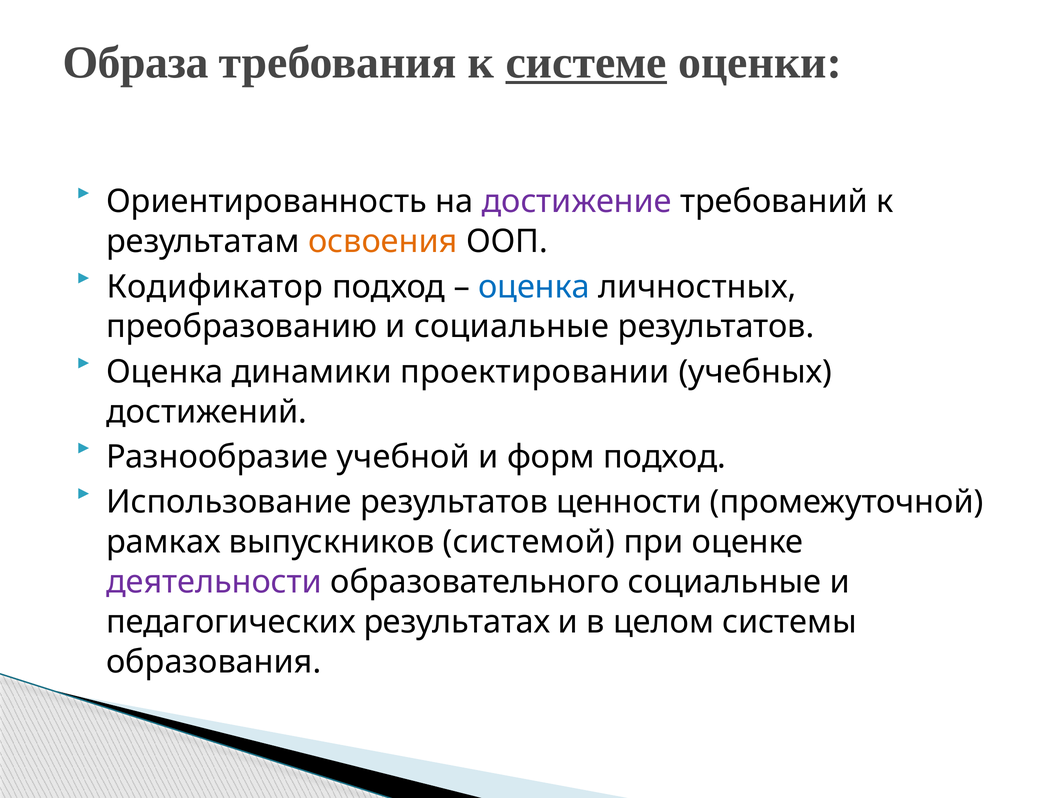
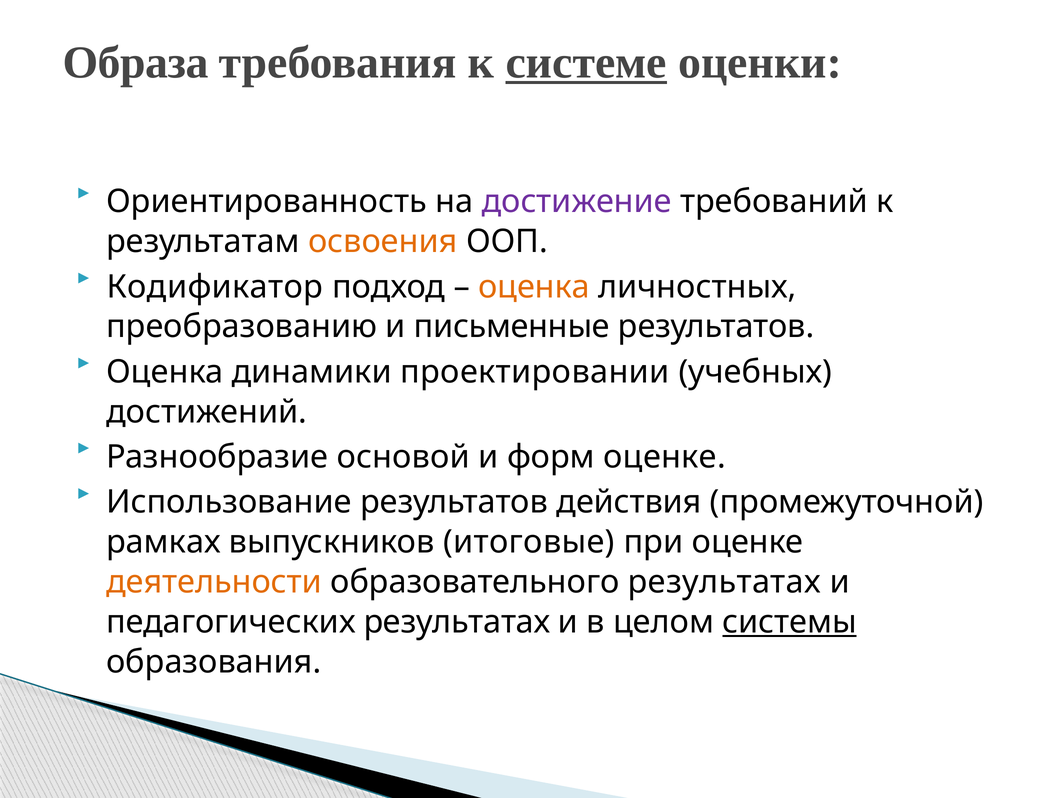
оценка at (534, 287) colour: blue -> orange
и социальные: социальные -> письменные
учебной: учебной -> основой
форм подход: подход -> оценке
ценности: ценности -> действия
системой: системой -> итоговые
деятельности colour: purple -> orange
образовательного социальные: социальные -> результатах
системы underline: none -> present
